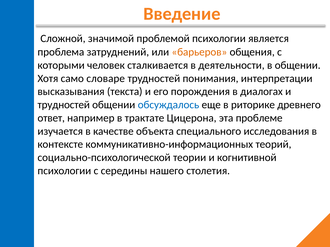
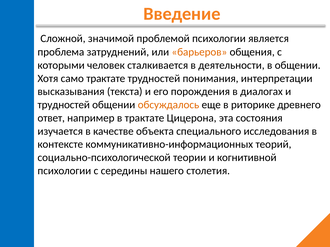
само словаре: словаре -> трактате
обсуждалось colour: blue -> orange
проблеме: проблеме -> состояния
